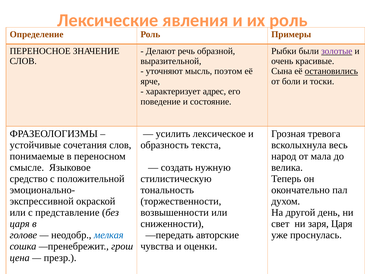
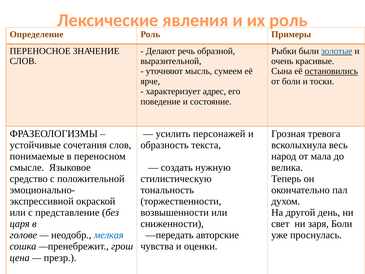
золотые colour: purple -> blue
поэтом: поэтом -> сумеем
лексическое: лексическое -> персонажей
заря Царя: Царя -> Боли
